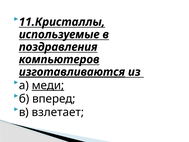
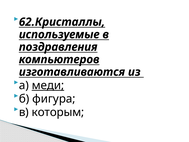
11.Кристаллы: 11.Кристаллы -> 62.Кристаллы
изготавливаются underline: present -> none
вперед: вперед -> фигура
взлетает: взлетает -> которым
